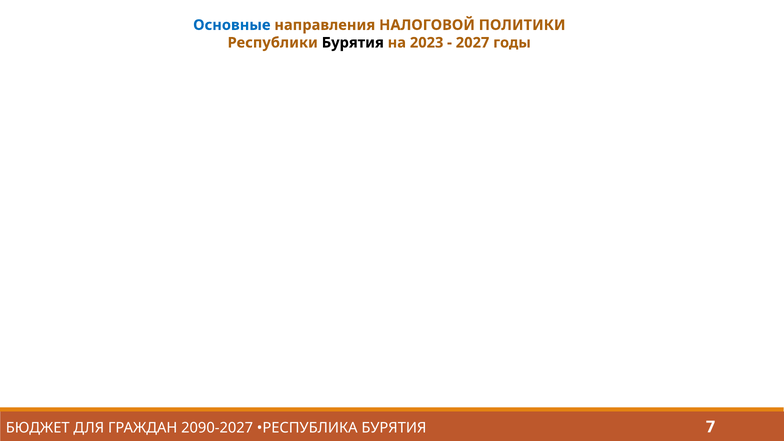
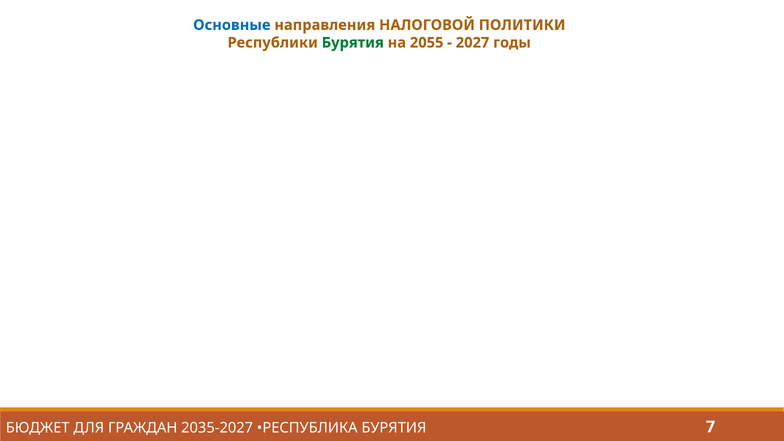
Бурятия at (353, 43) colour: black -> green
2023: 2023 -> 2055
2090-2027: 2090-2027 -> 2035-2027
